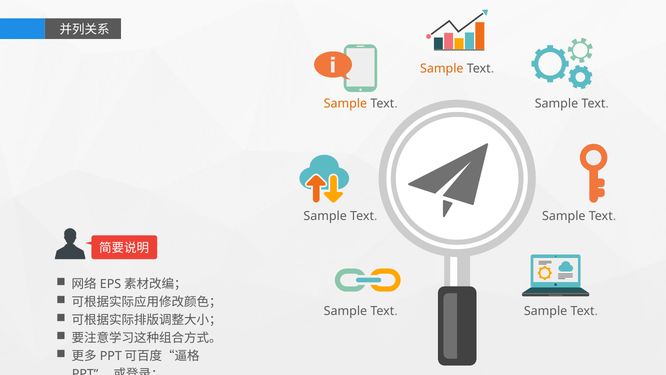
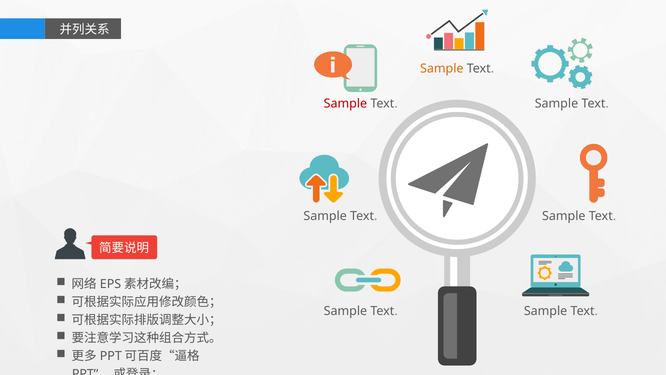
Sample at (345, 104) colour: orange -> red
